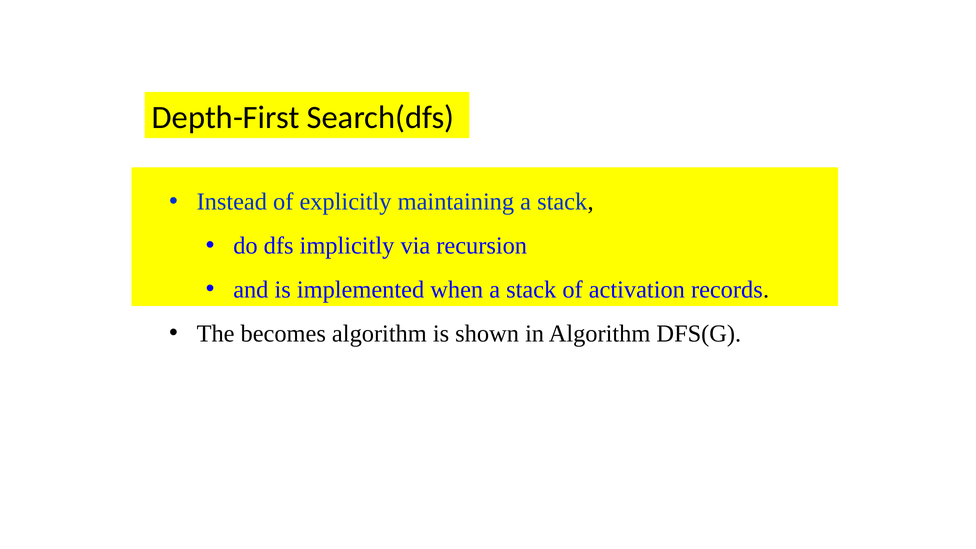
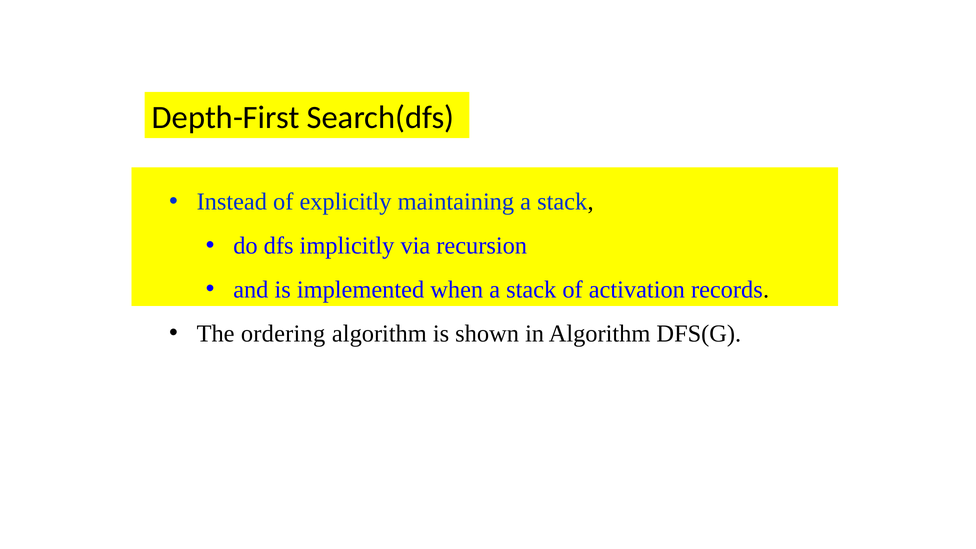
becomes: becomes -> ordering
